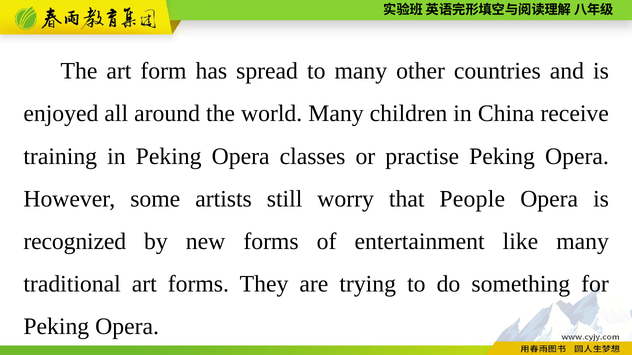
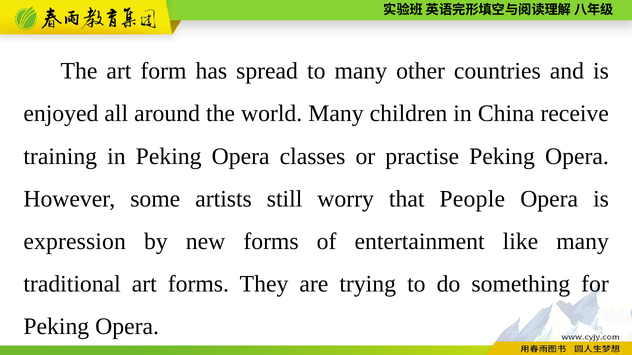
recognized: recognized -> expression
